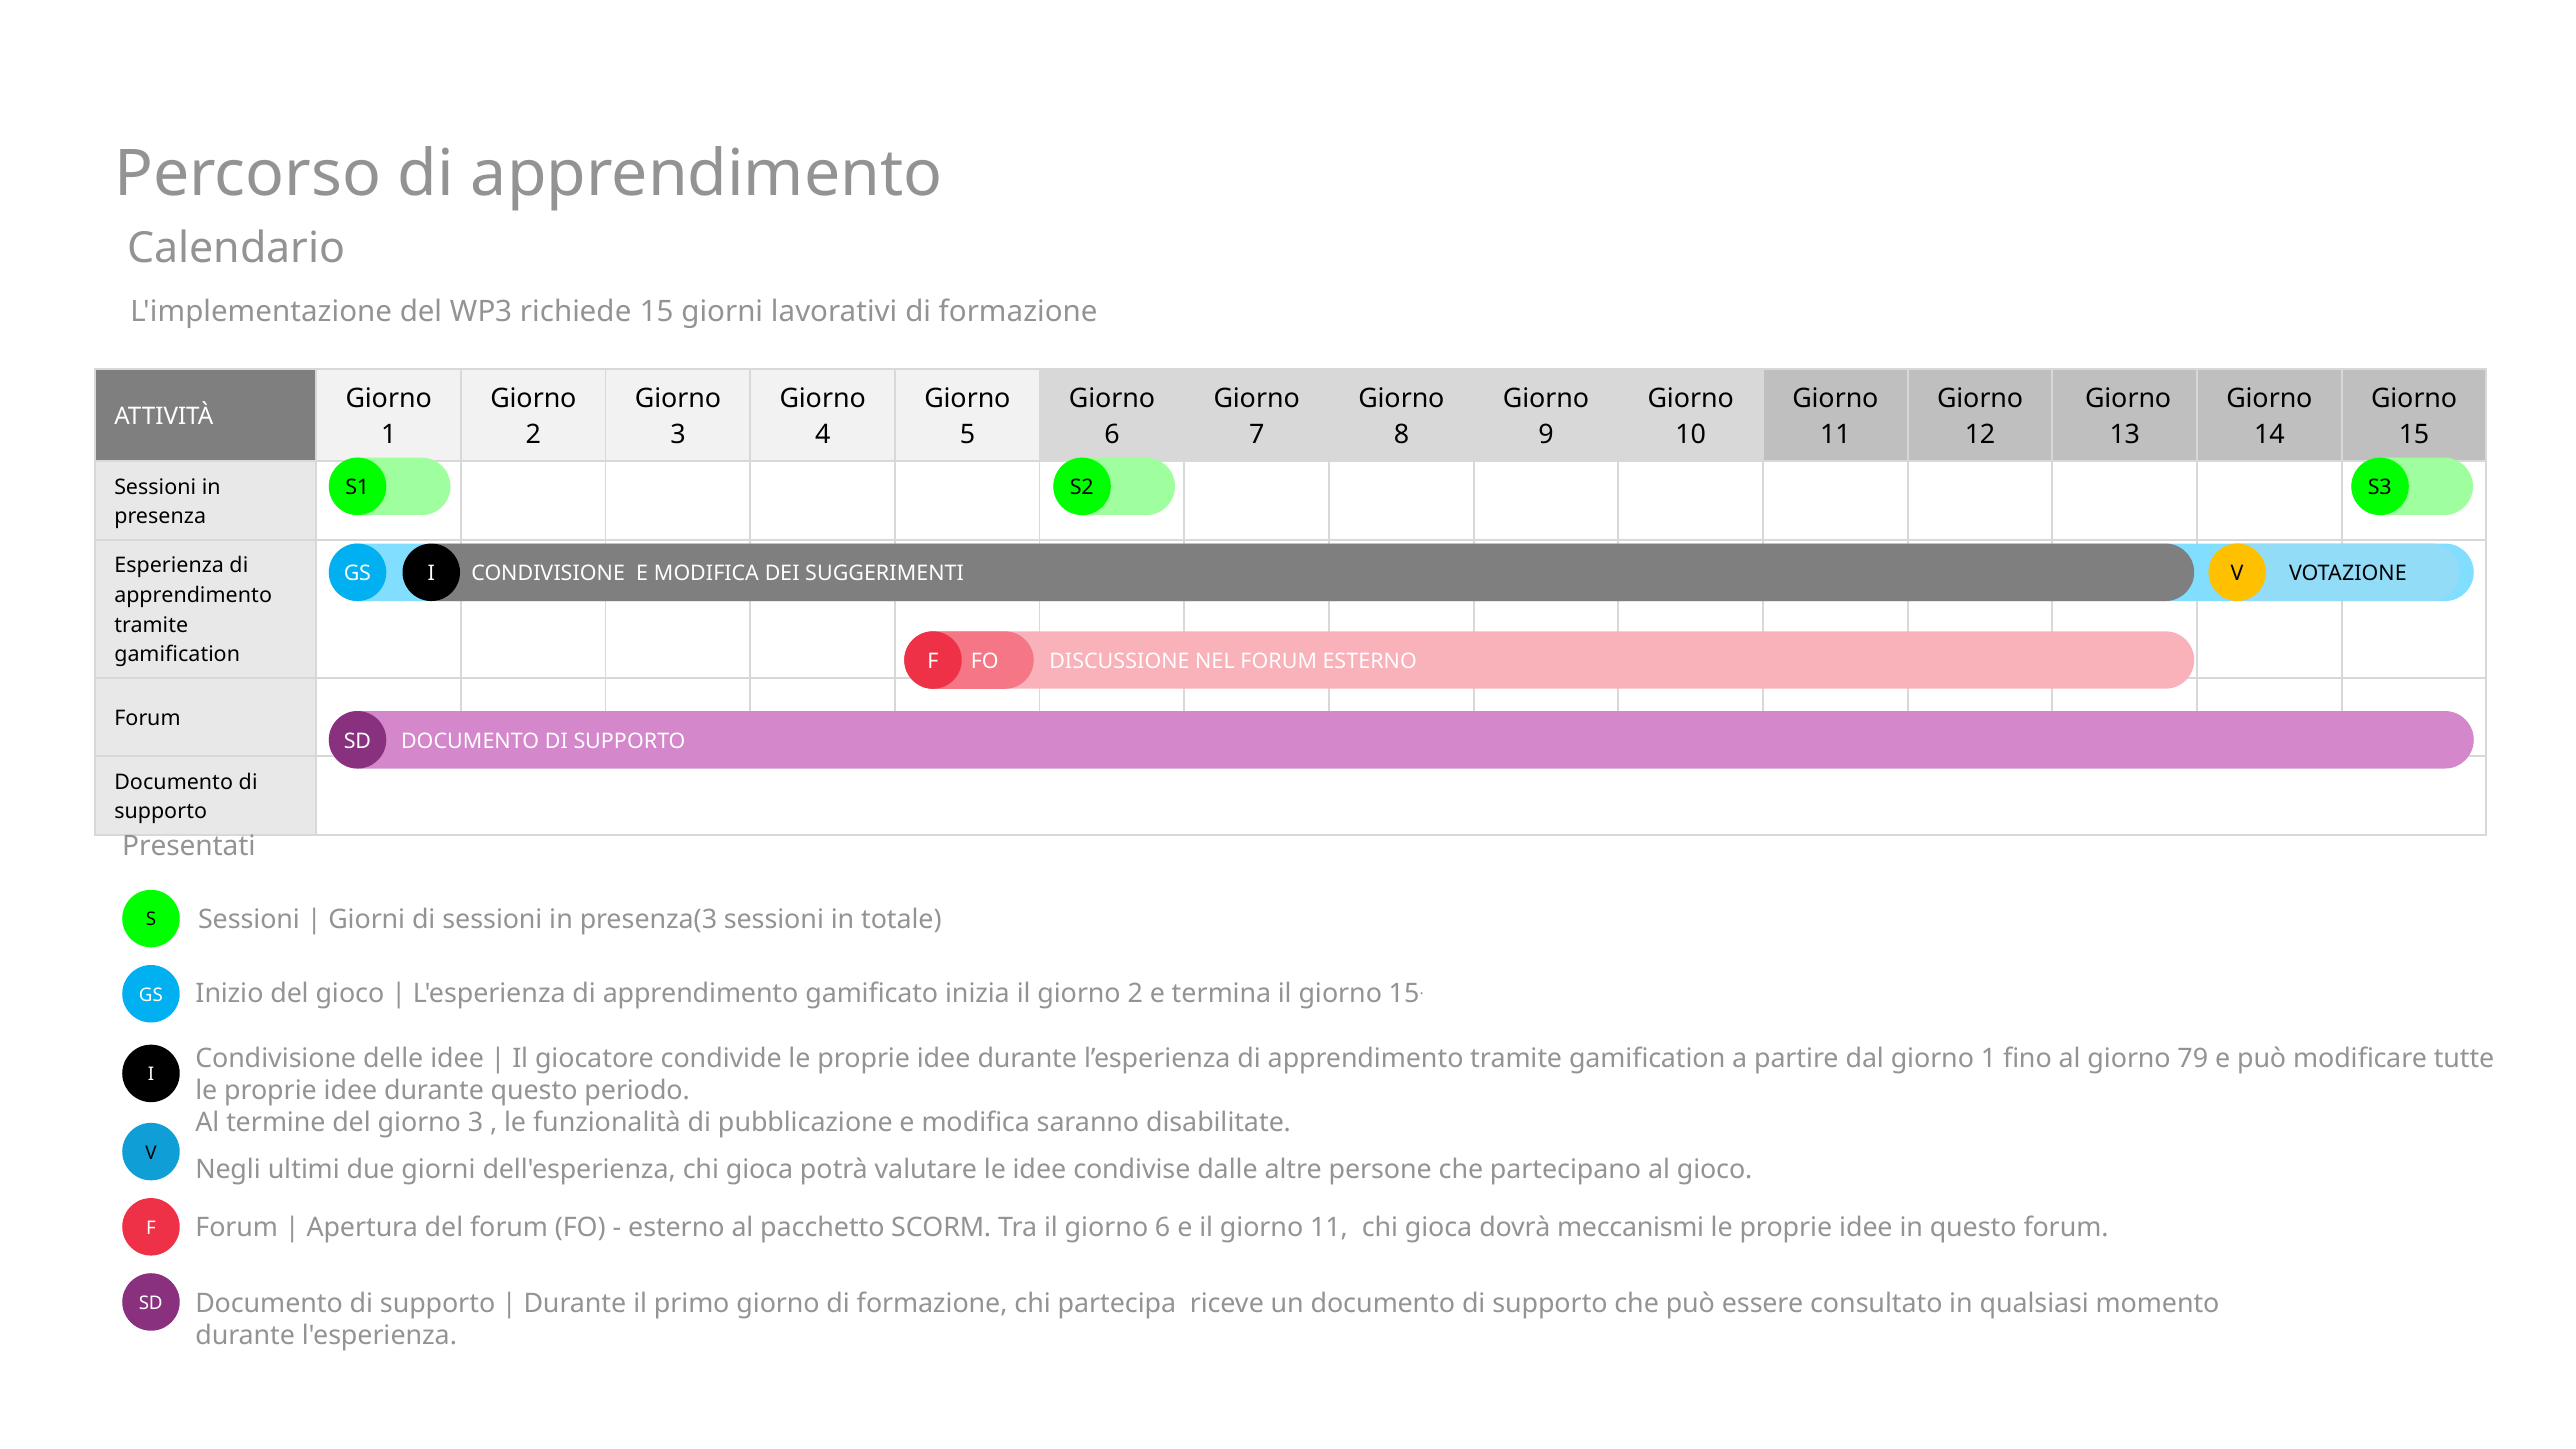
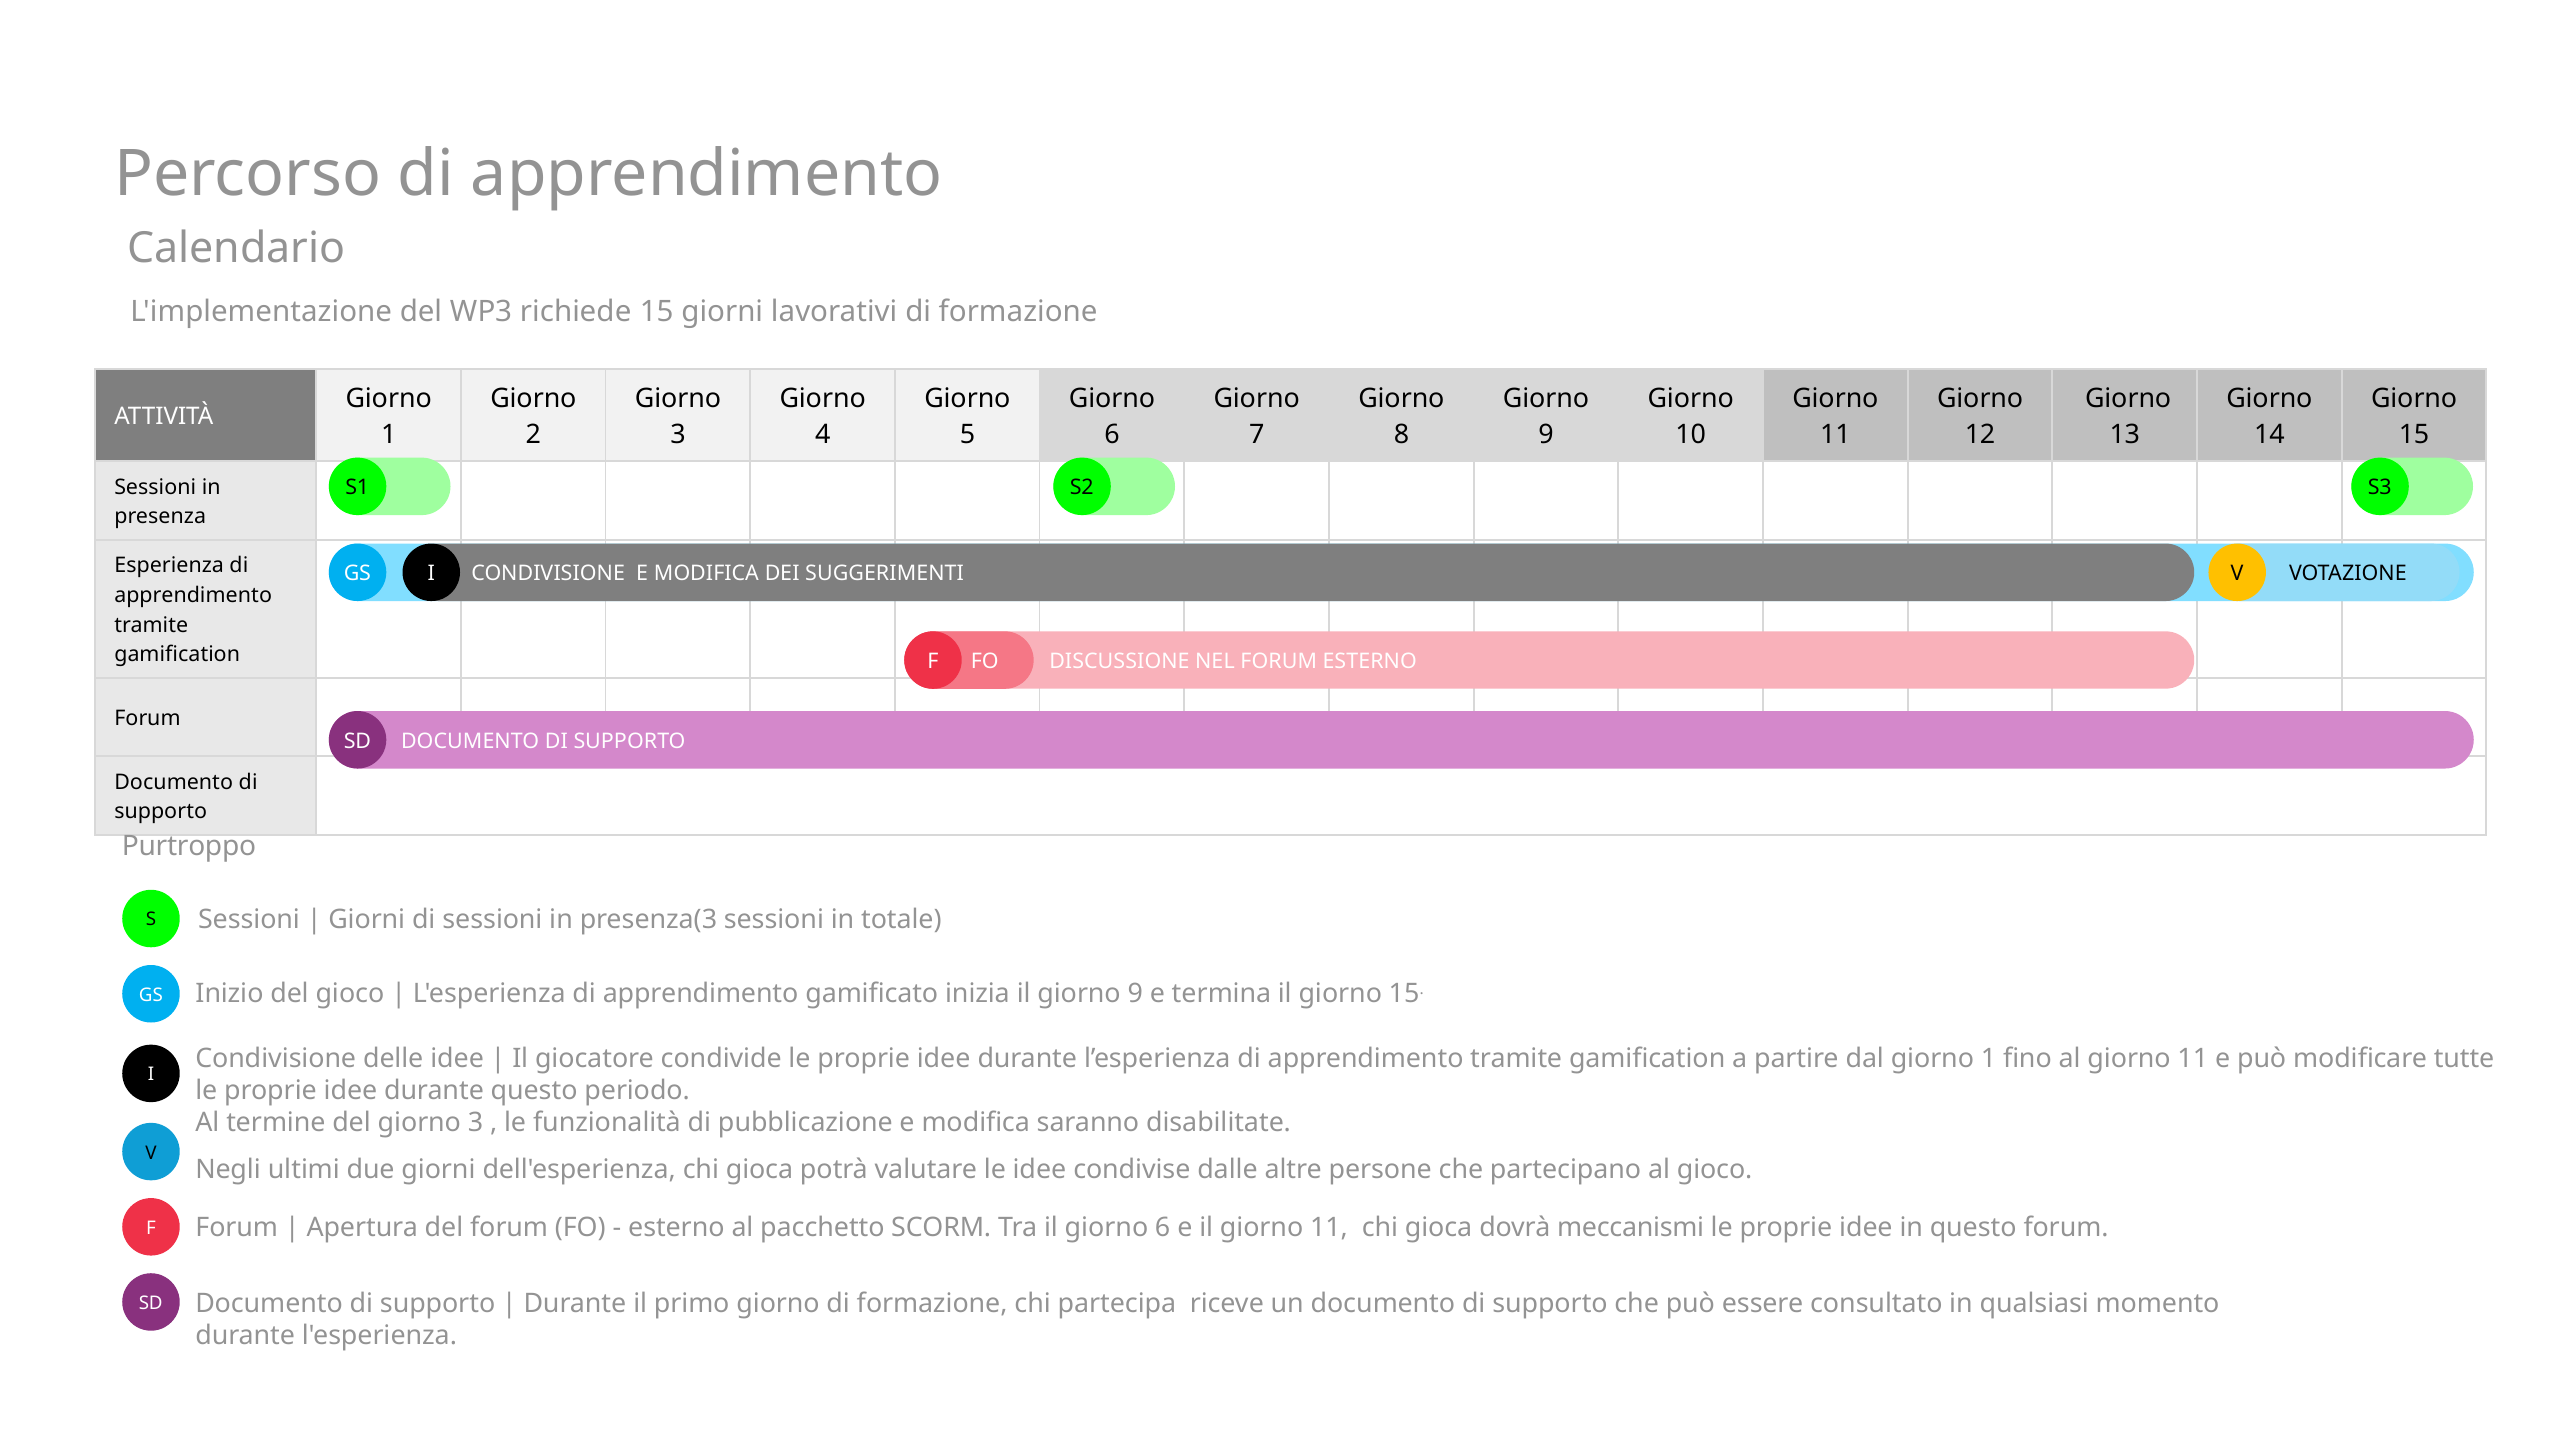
Presentati: Presentati -> Purtroppo
il giorno 2: 2 -> 9
al giorno 79: 79 -> 11
